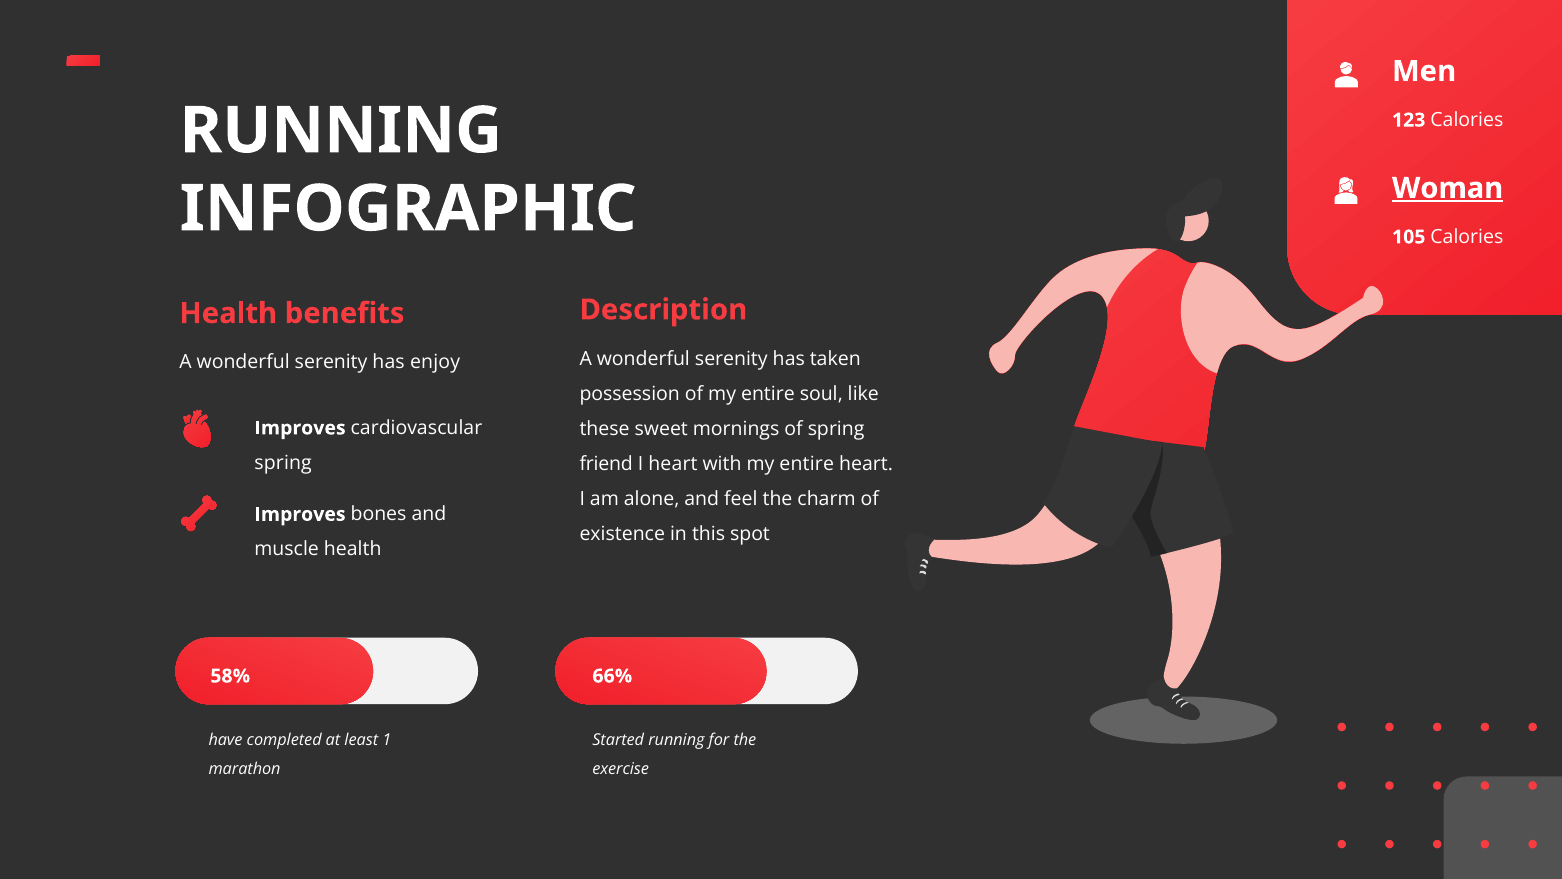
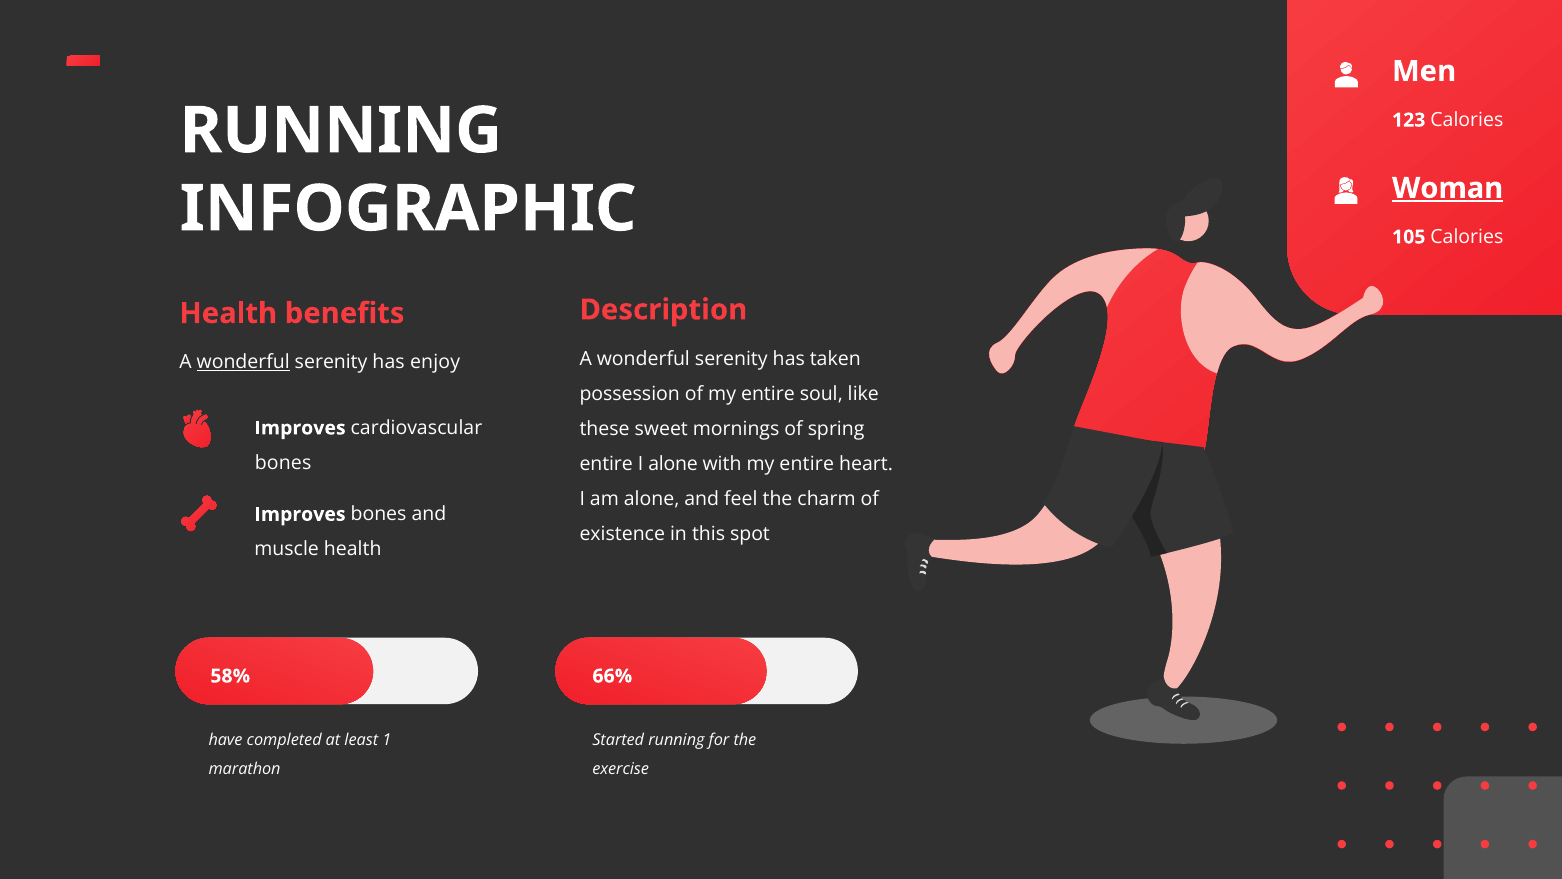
wonderful at (243, 362) underline: none -> present
spring at (283, 463): spring -> bones
friend at (606, 464): friend -> entire
I heart: heart -> alone
